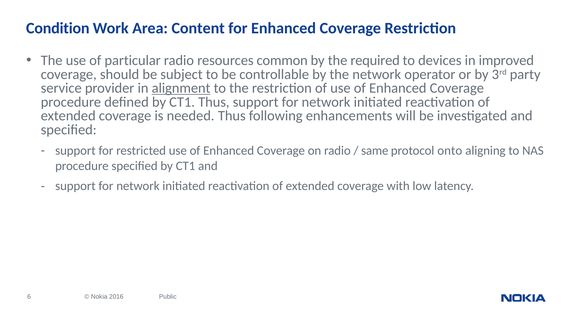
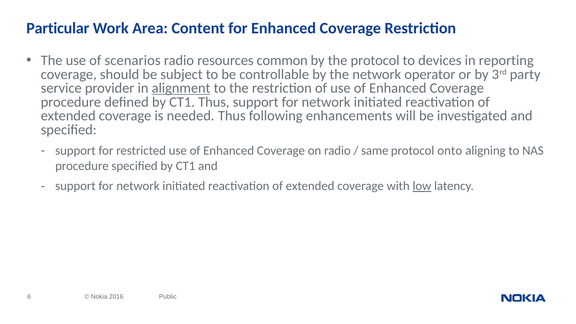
Condition: Condition -> Particular
particular: particular -> scenarios
the required: required -> protocol
improved: improved -> reporting
low underline: none -> present
